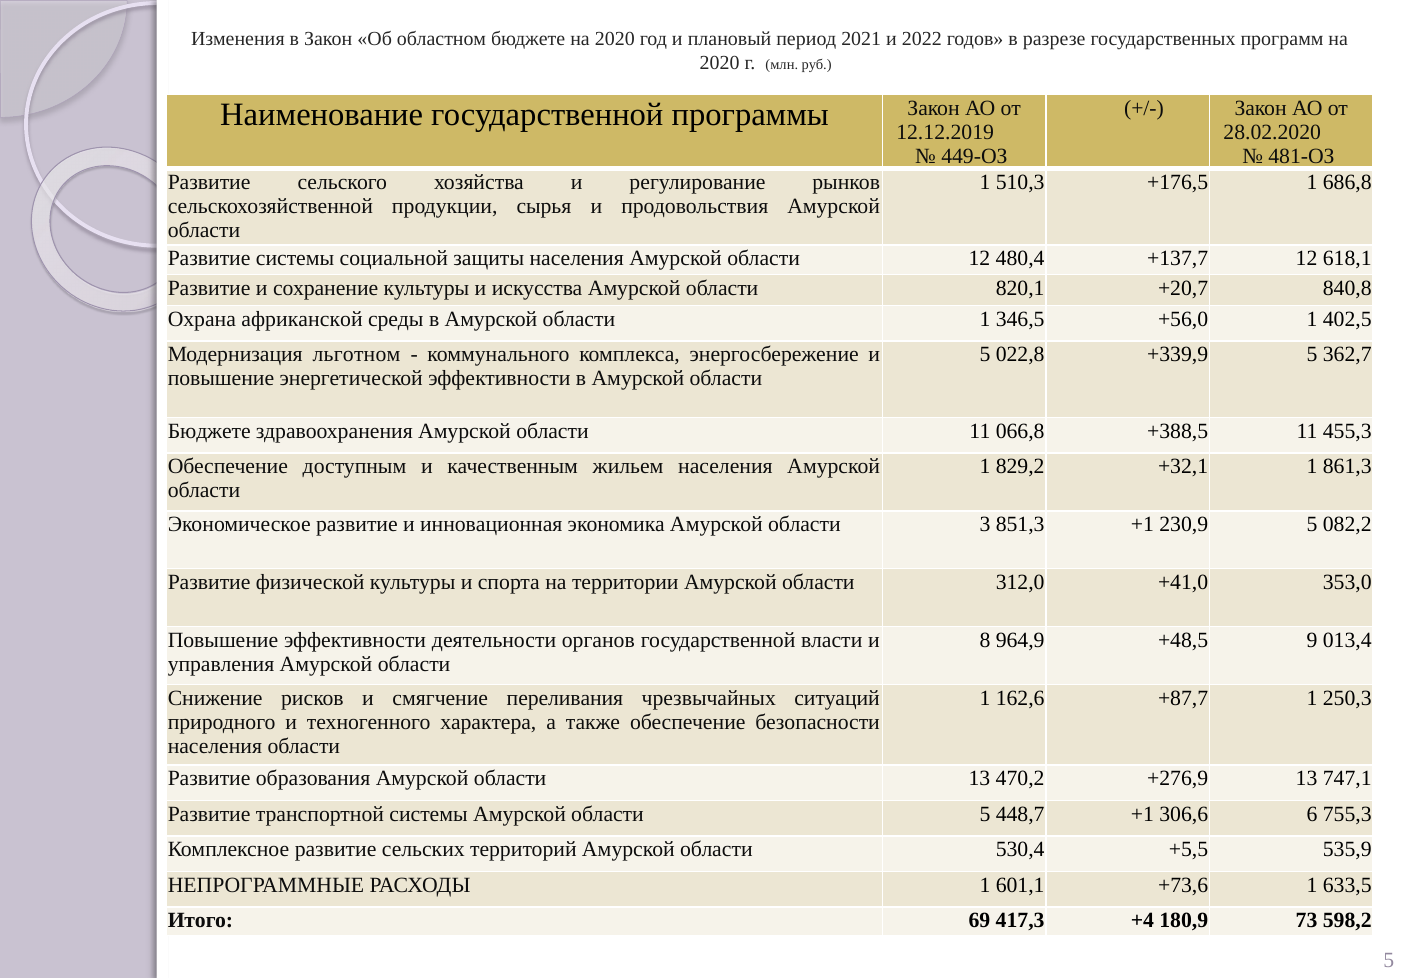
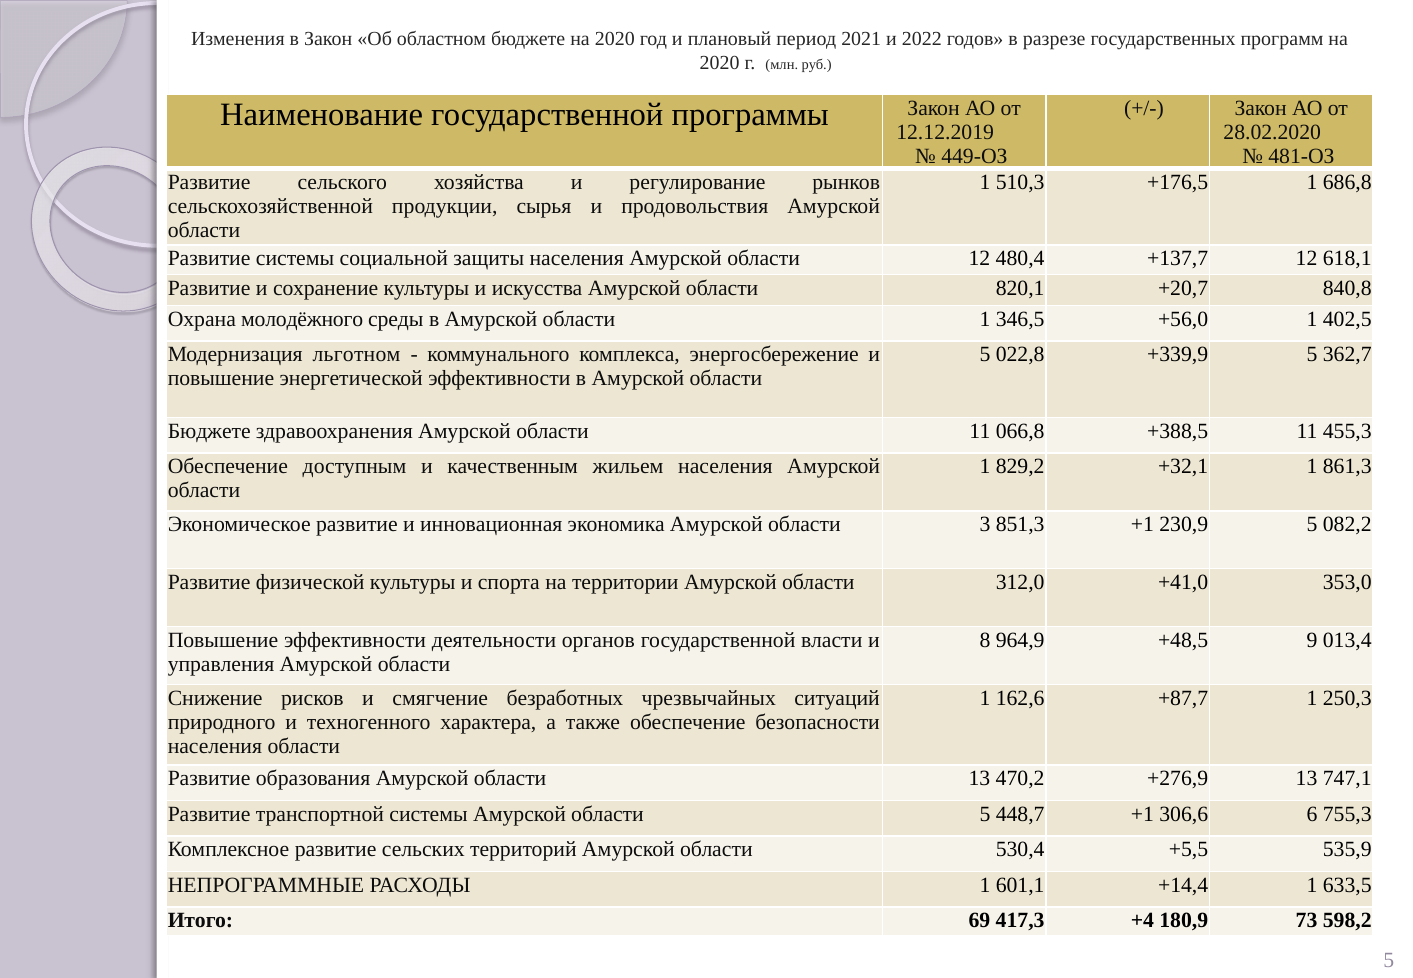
африканской: африканской -> молодёжного
переливания: переливания -> безработных
+73,6: +73,6 -> +14,4
